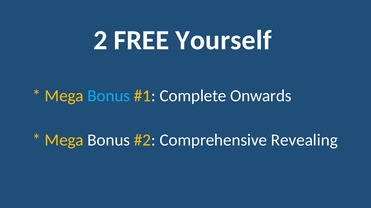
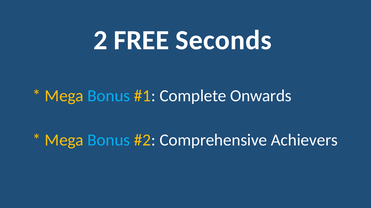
Yourself: Yourself -> Seconds
Bonus at (109, 141) colour: white -> light blue
Revealing: Revealing -> Achievers
